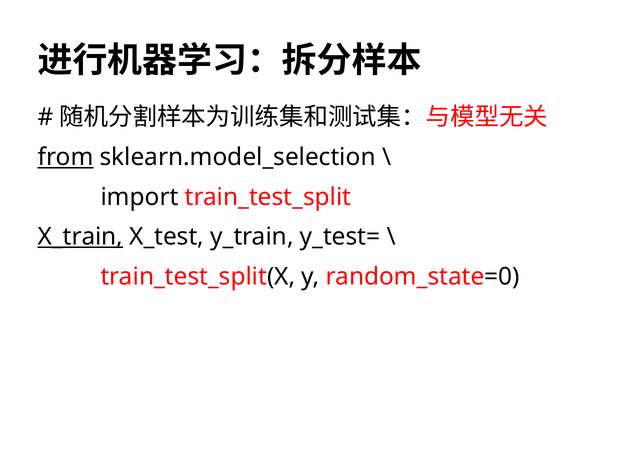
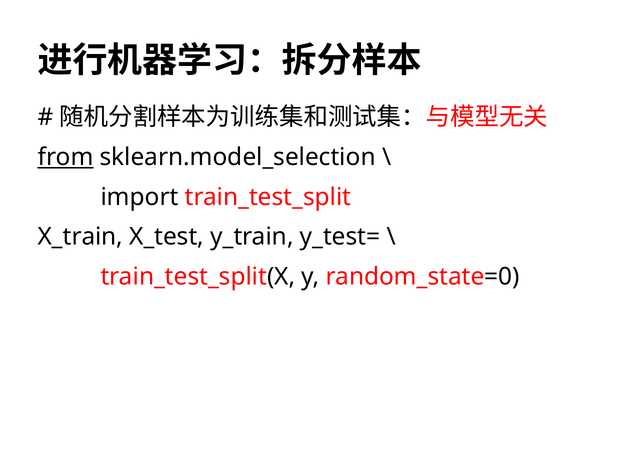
X_train underline: present -> none
